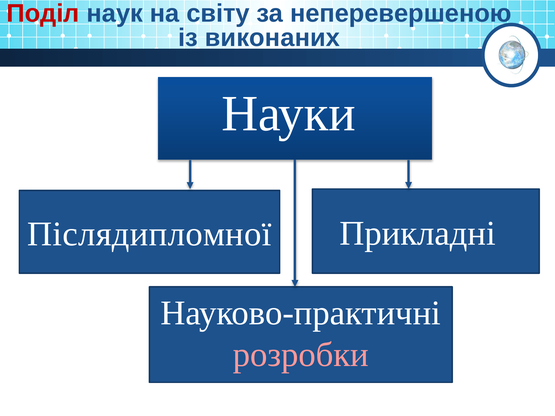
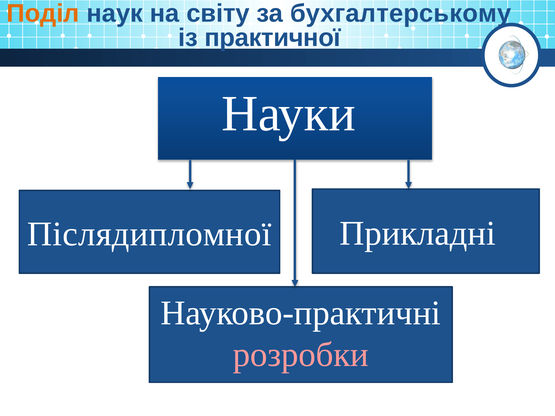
Поділ colour: red -> orange
неперевершеною: неперевершеною -> бухгалтерському
виконаних: виконаних -> практичної
